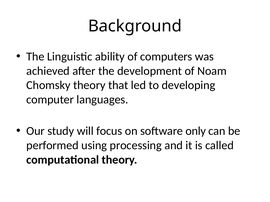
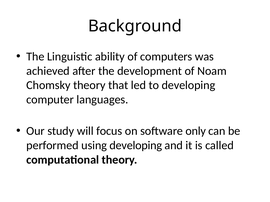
using processing: processing -> developing
